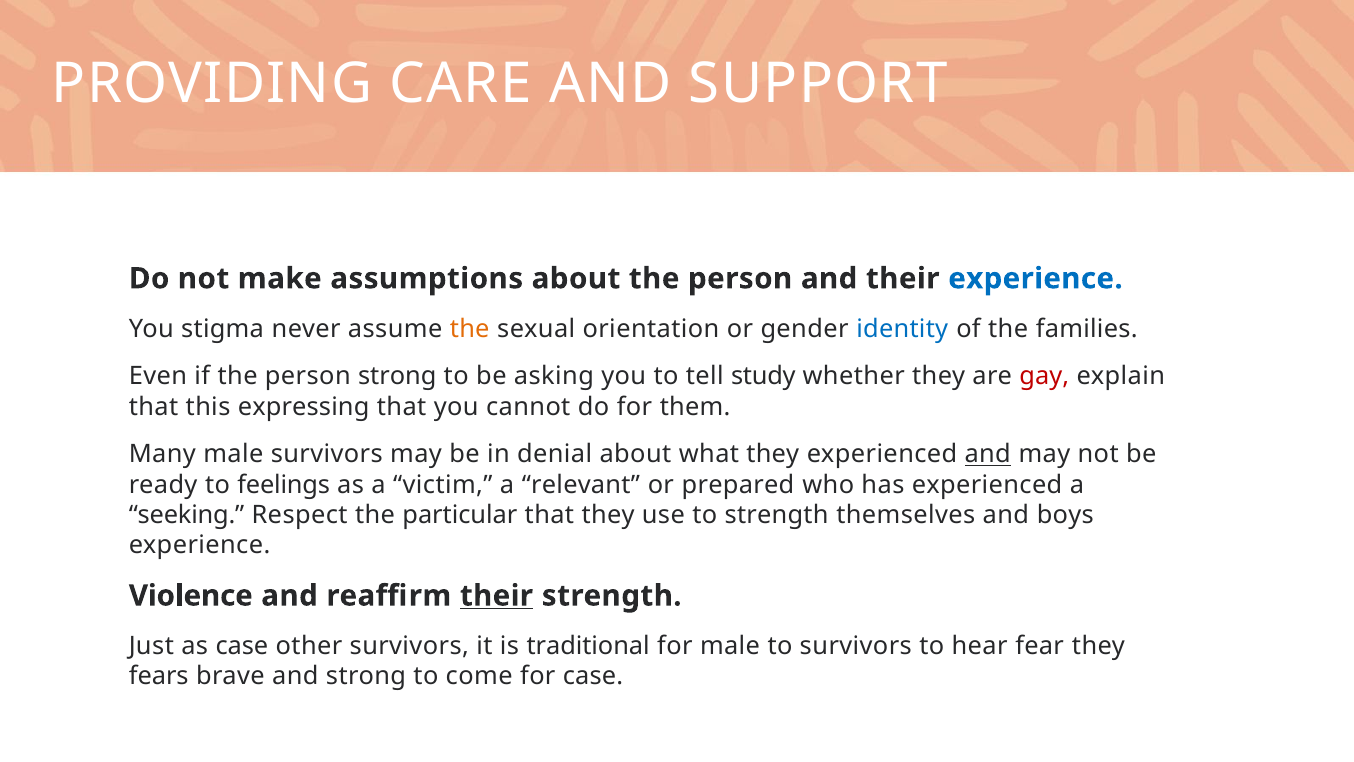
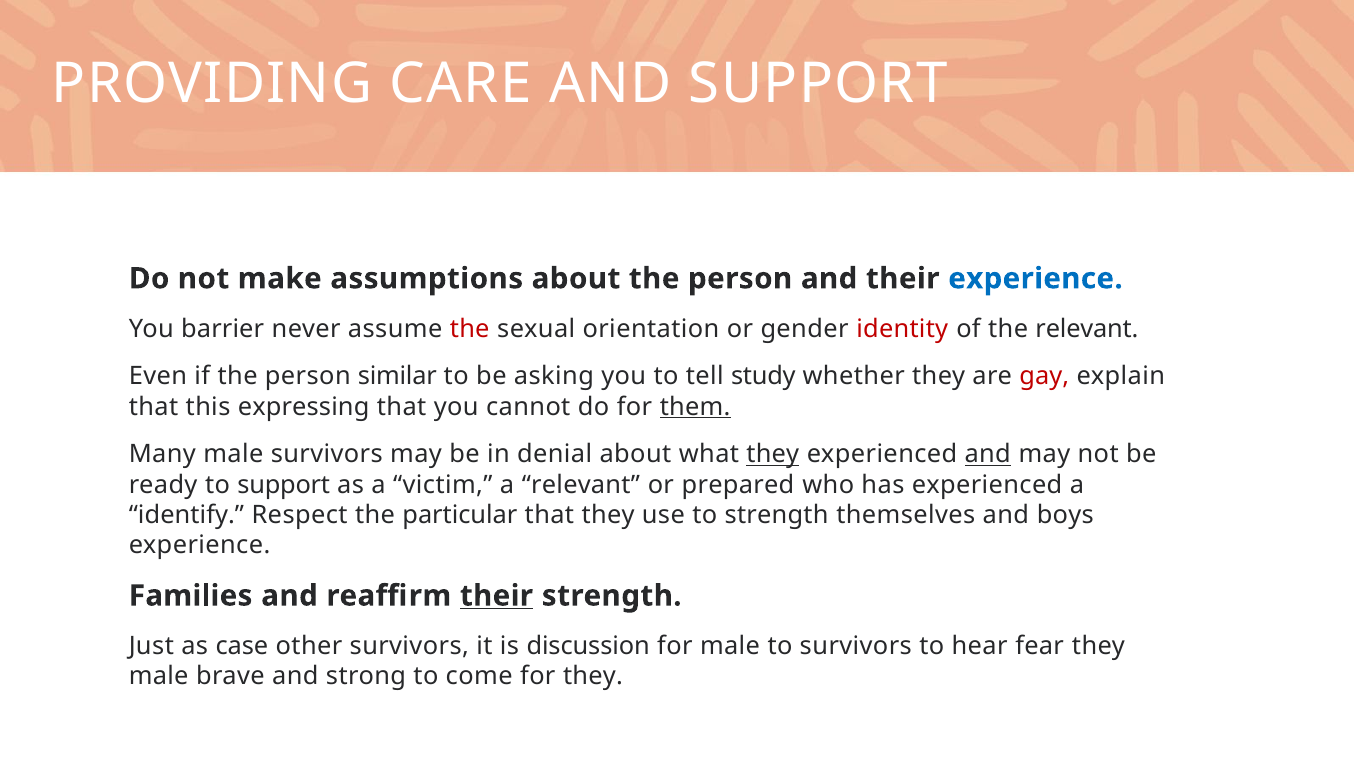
stigma: stigma -> barrier
the at (470, 329) colour: orange -> red
identity colour: blue -> red
the families: families -> relevant
person strong: strong -> similar
them underline: none -> present
they at (773, 454) underline: none -> present
to feelings: feelings -> support
seeking: seeking -> identify
Violence: Violence -> Families
traditional: traditional -> discussion
fears at (159, 676): fears -> male
for case: case -> they
